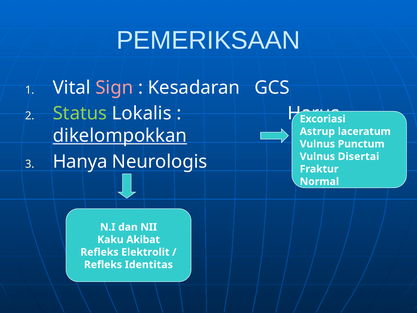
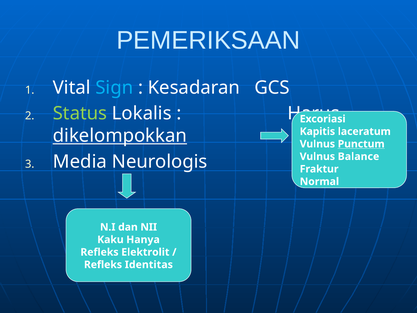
Sign colour: pink -> light blue
Astrup: Astrup -> Kapitis
Punctum underline: none -> present
Disertai: Disertai -> Balance
Hanya: Hanya -> Media
Akibat: Akibat -> Hanya
